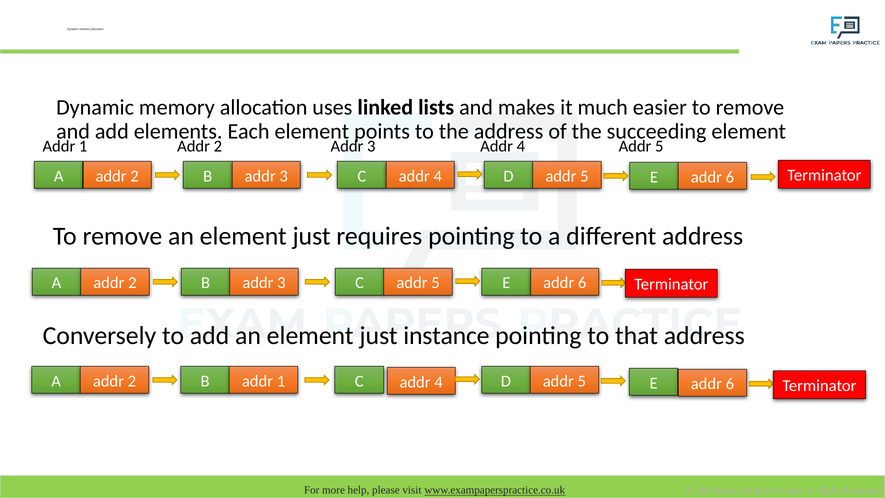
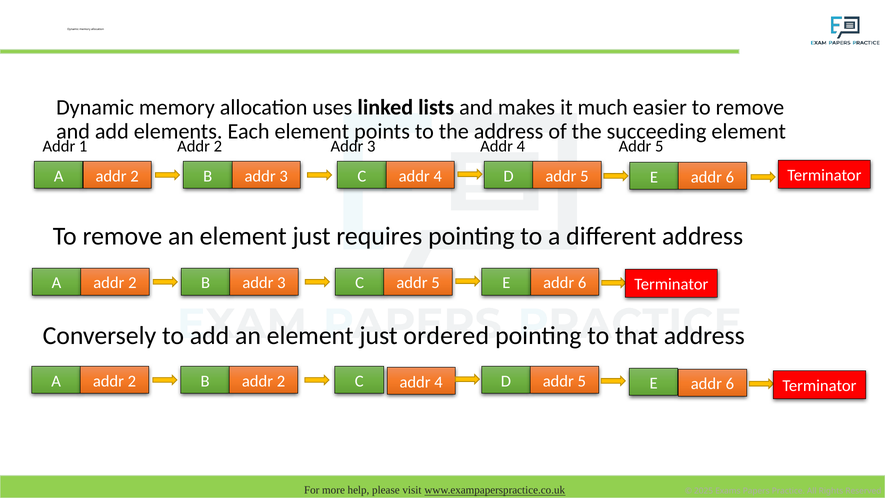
instance: instance -> ordered
B addr 1: 1 -> 2
